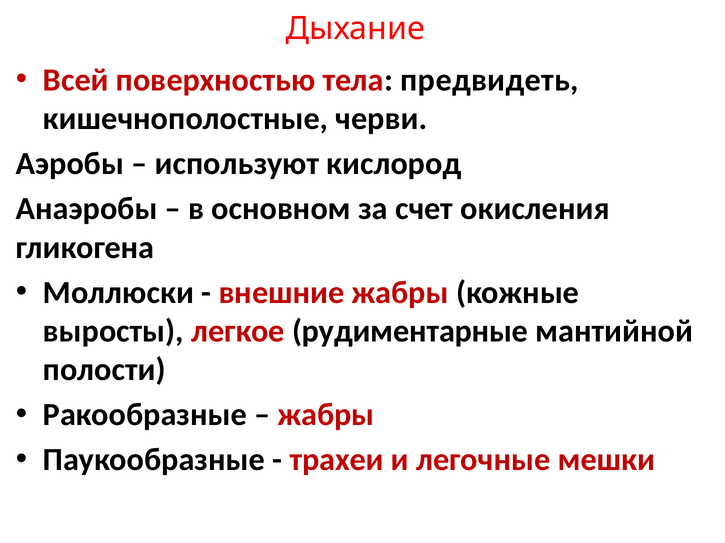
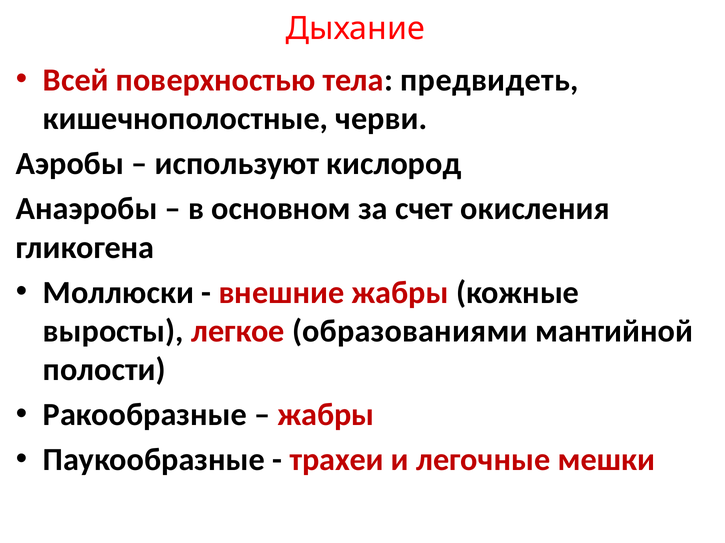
рудиментарные: рудиментарные -> образованиями
